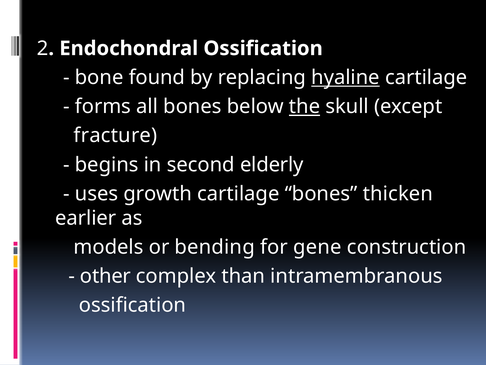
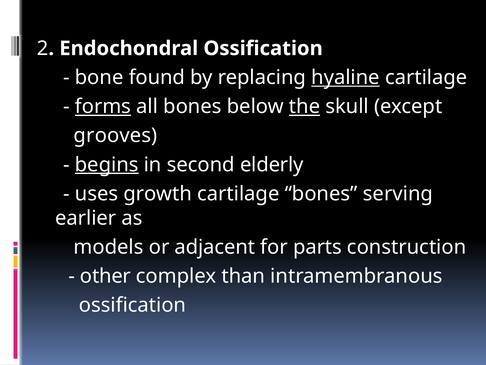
forms underline: none -> present
fracture: fracture -> grooves
begins underline: none -> present
thicken: thicken -> serving
bending: bending -> adjacent
gene: gene -> parts
